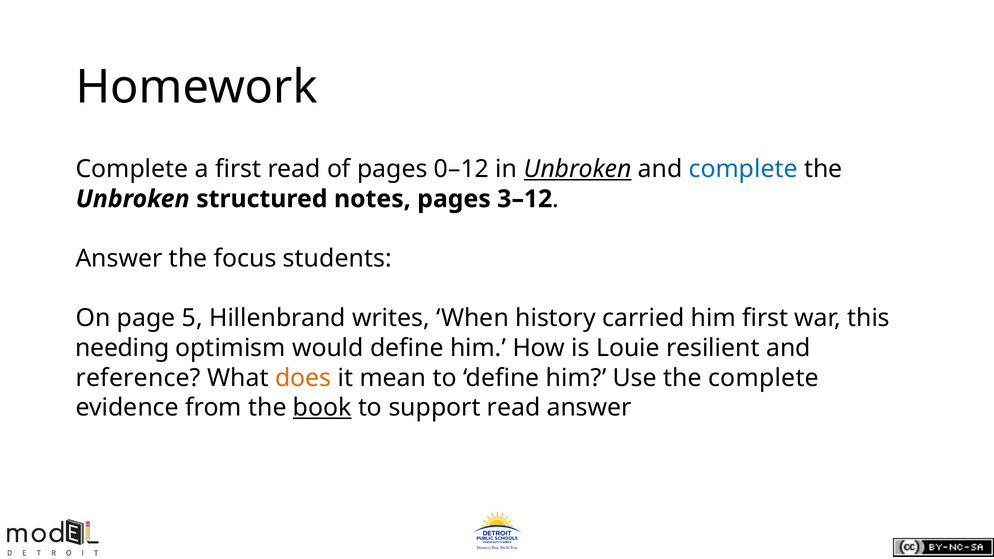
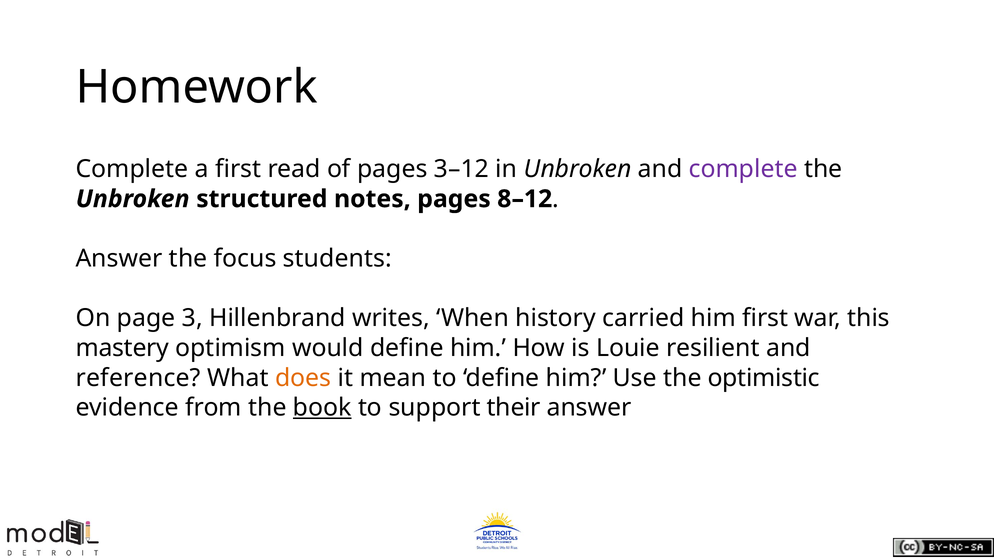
0–12: 0–12 -> 3–12
Unbroken at (578, 169) underline: present -> none
complete at (743, 169) colour: blue -> purple
3–12: 3–12 -> 8–12
5: 5 -> 3
needing: needing -> mastery
the complete: complete -> optimistic
support read: read -> their
